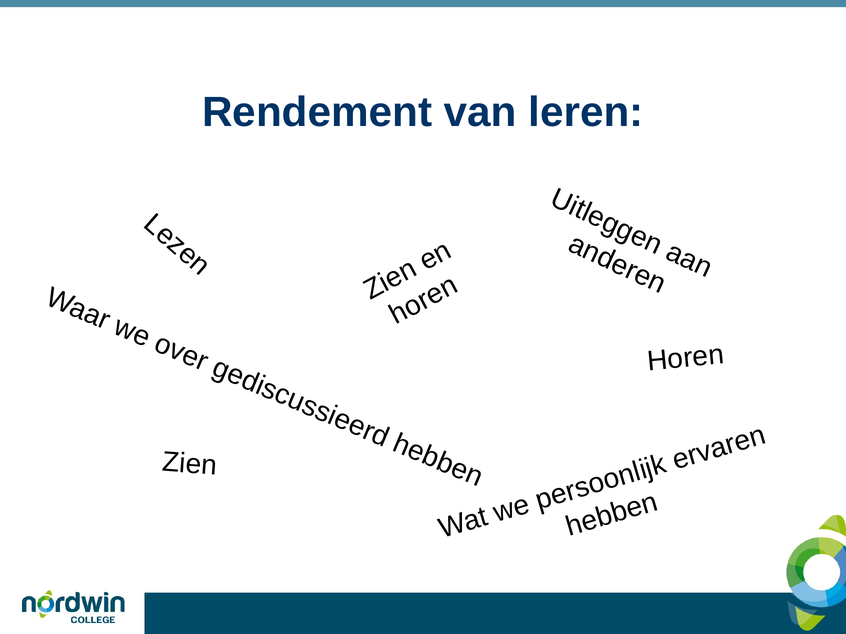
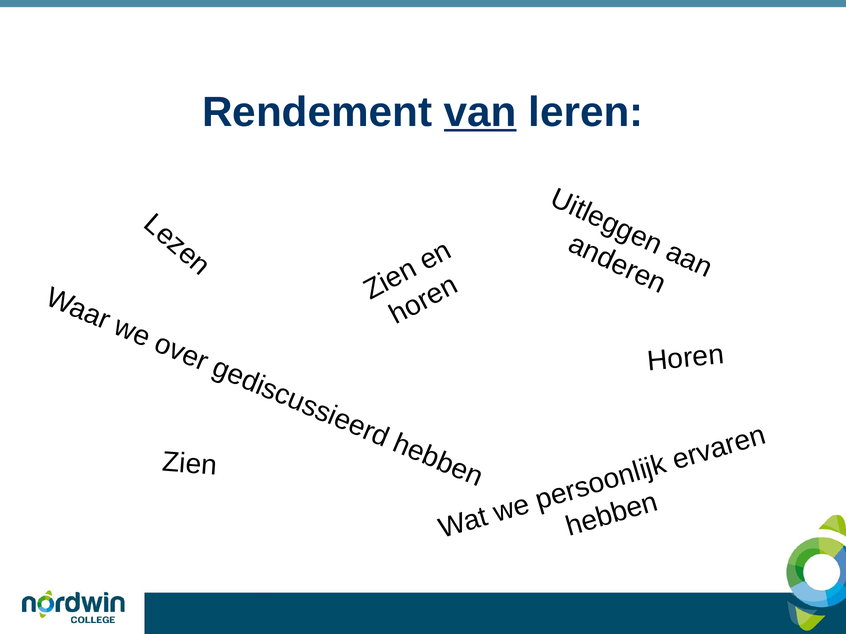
van underline: none -> present
